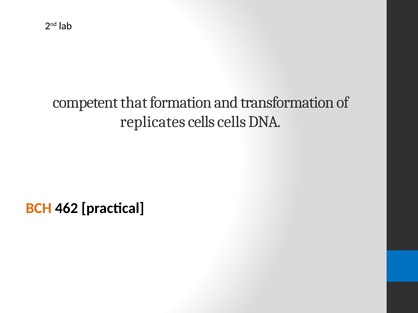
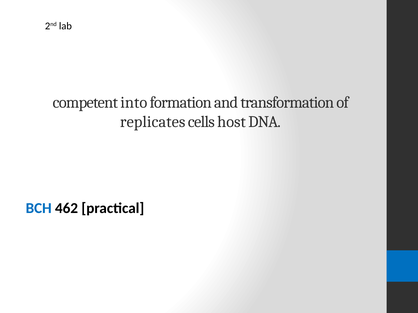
that: that -> into
cells cells: cells -> host
BCH colour: orange -> blue
